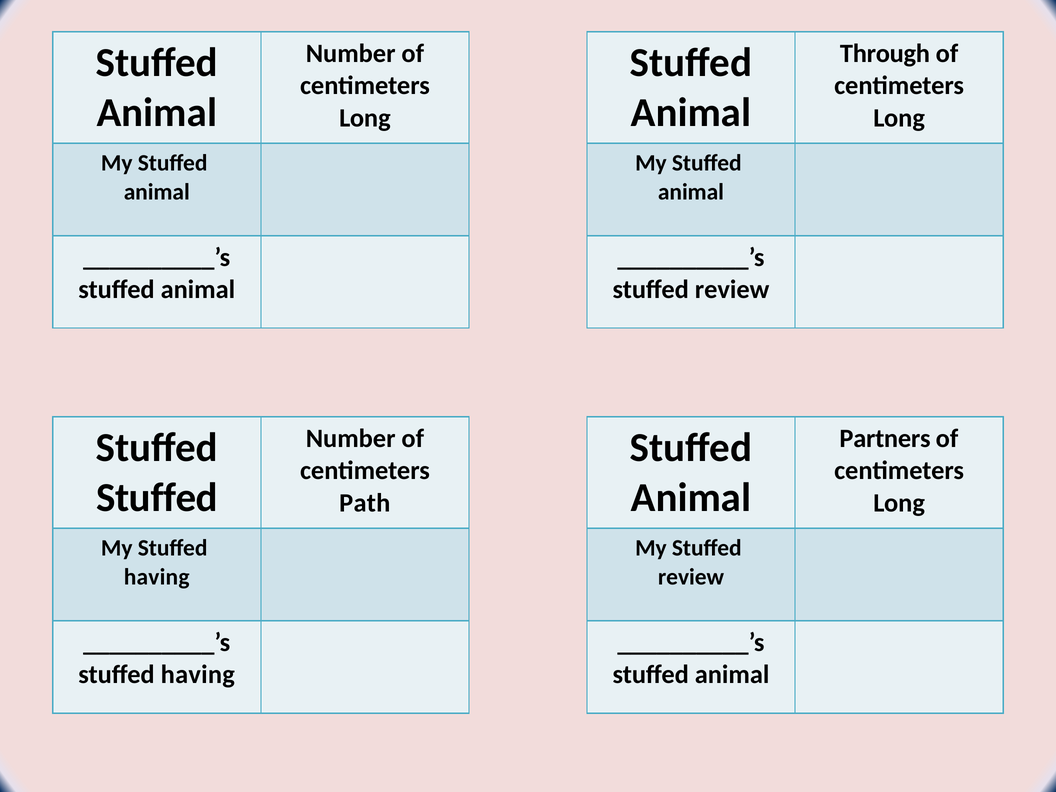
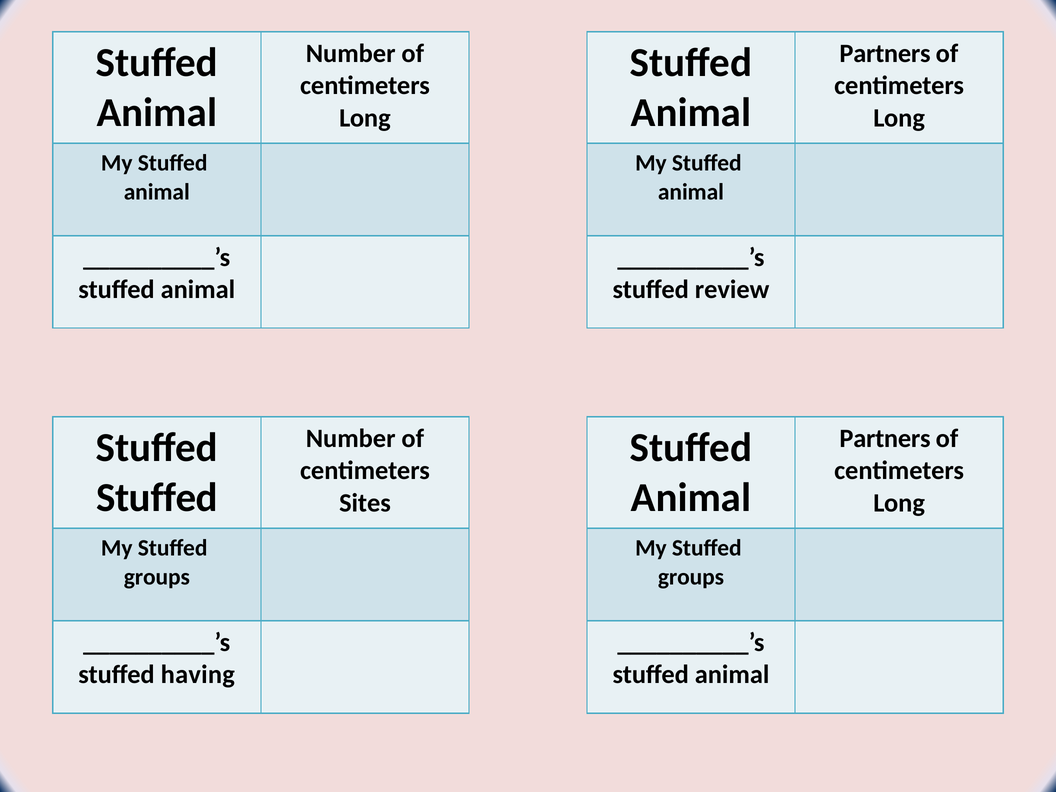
Through at (885, 53): Through -> Partners
Path: Path -> Sites
having at (157, 577): having -> groups
review at (691, 577): review -> groups
